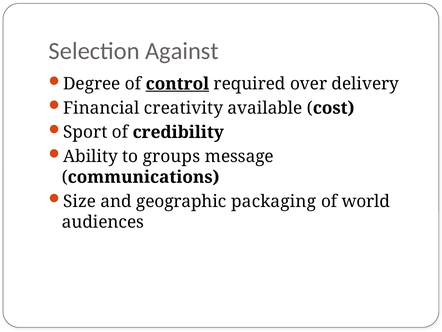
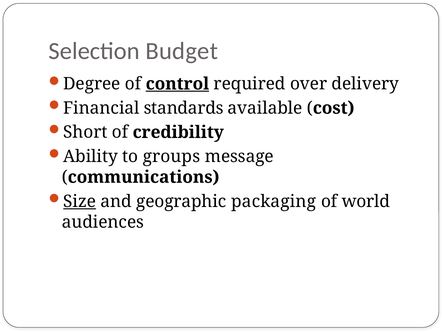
Against: Against -> Budget
creativity: creativity -> standards
Sport: Sport -> Short
Size underline: none -> present
